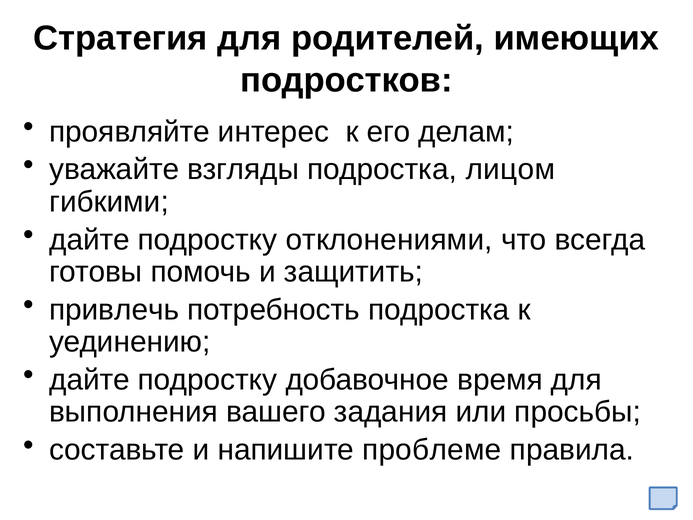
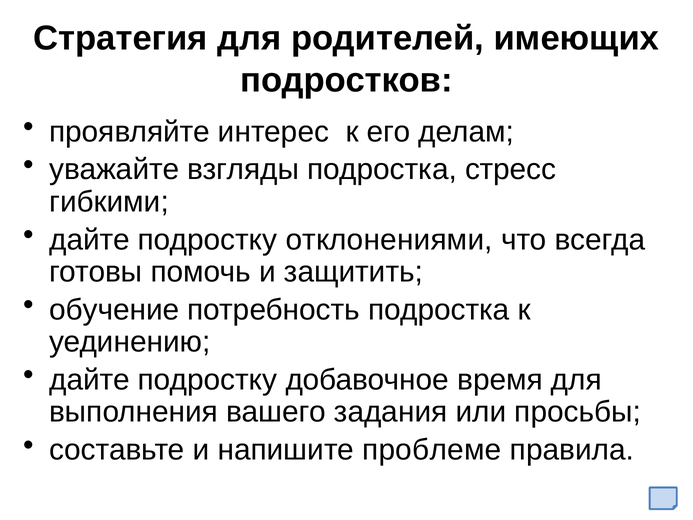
лицом: лицом -> стресс
привлечь: привлечь -> обучение
